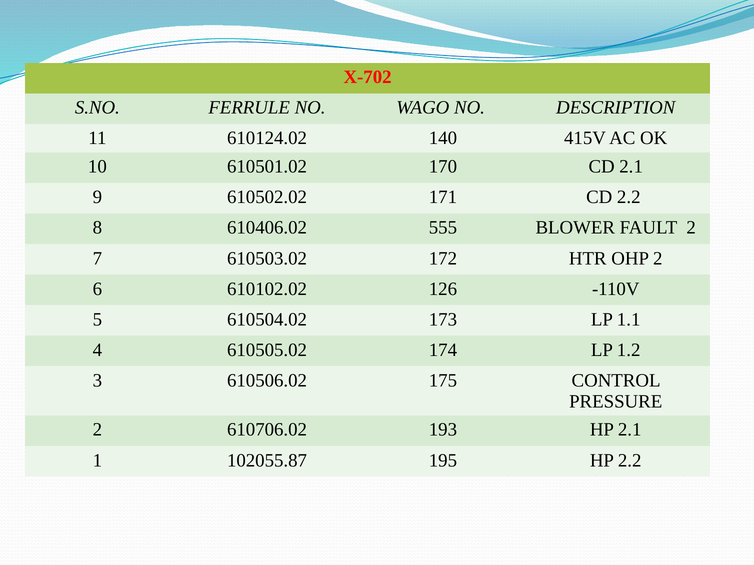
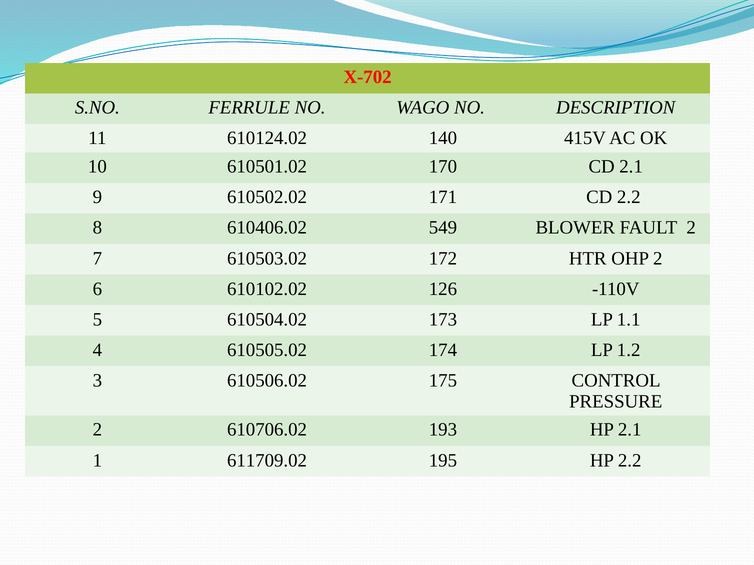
555: 555 -> 549
102055.87: 102055.87 -> 611709.02
